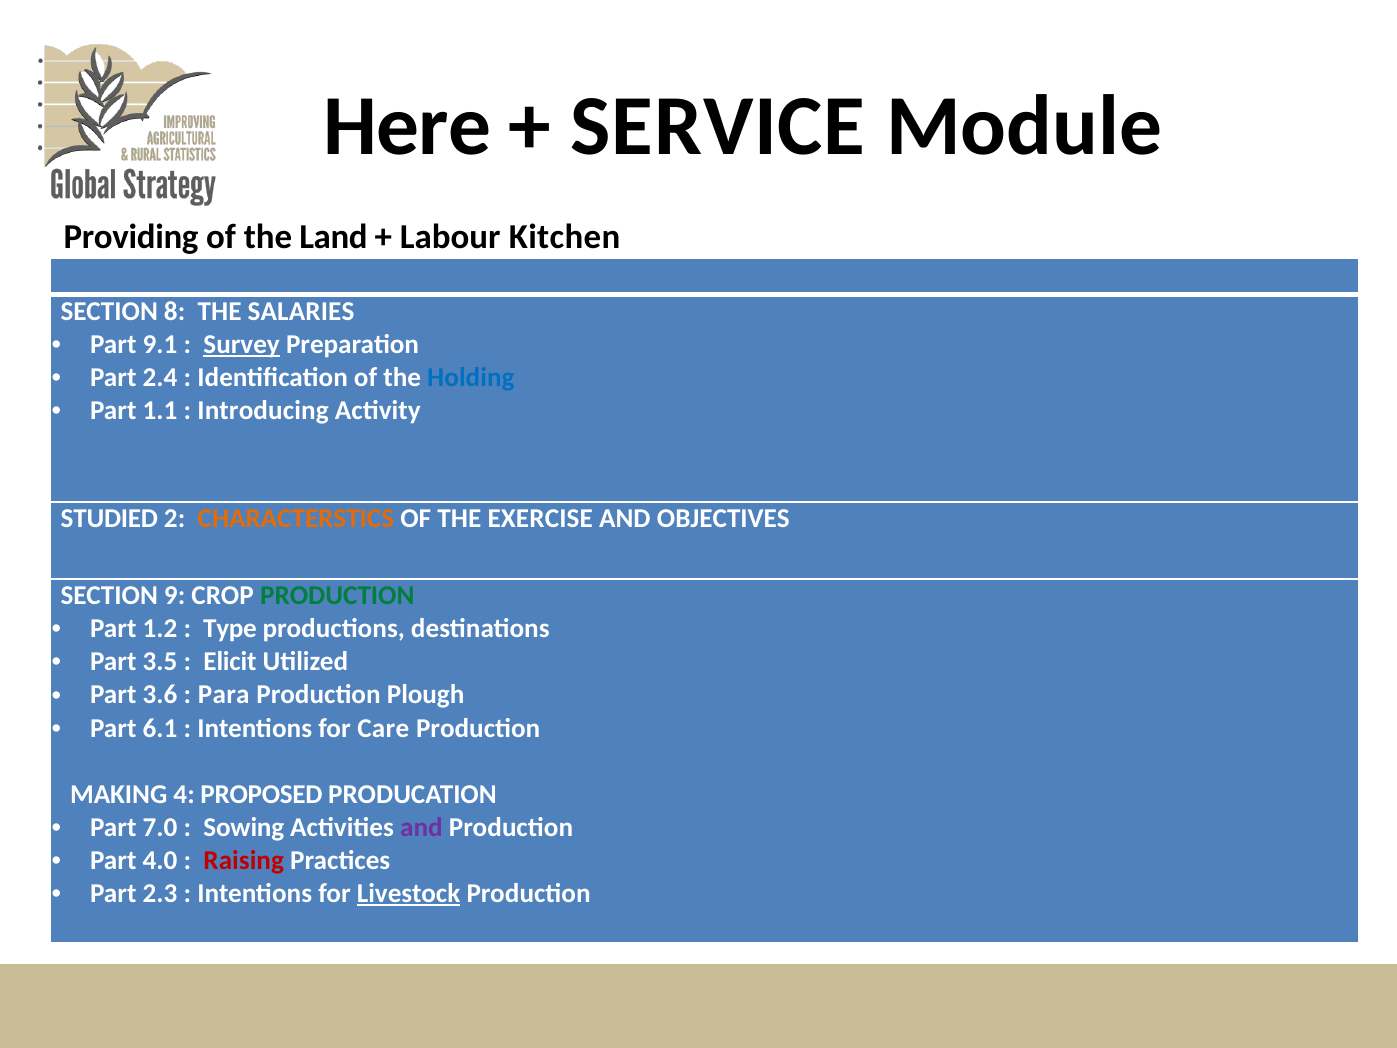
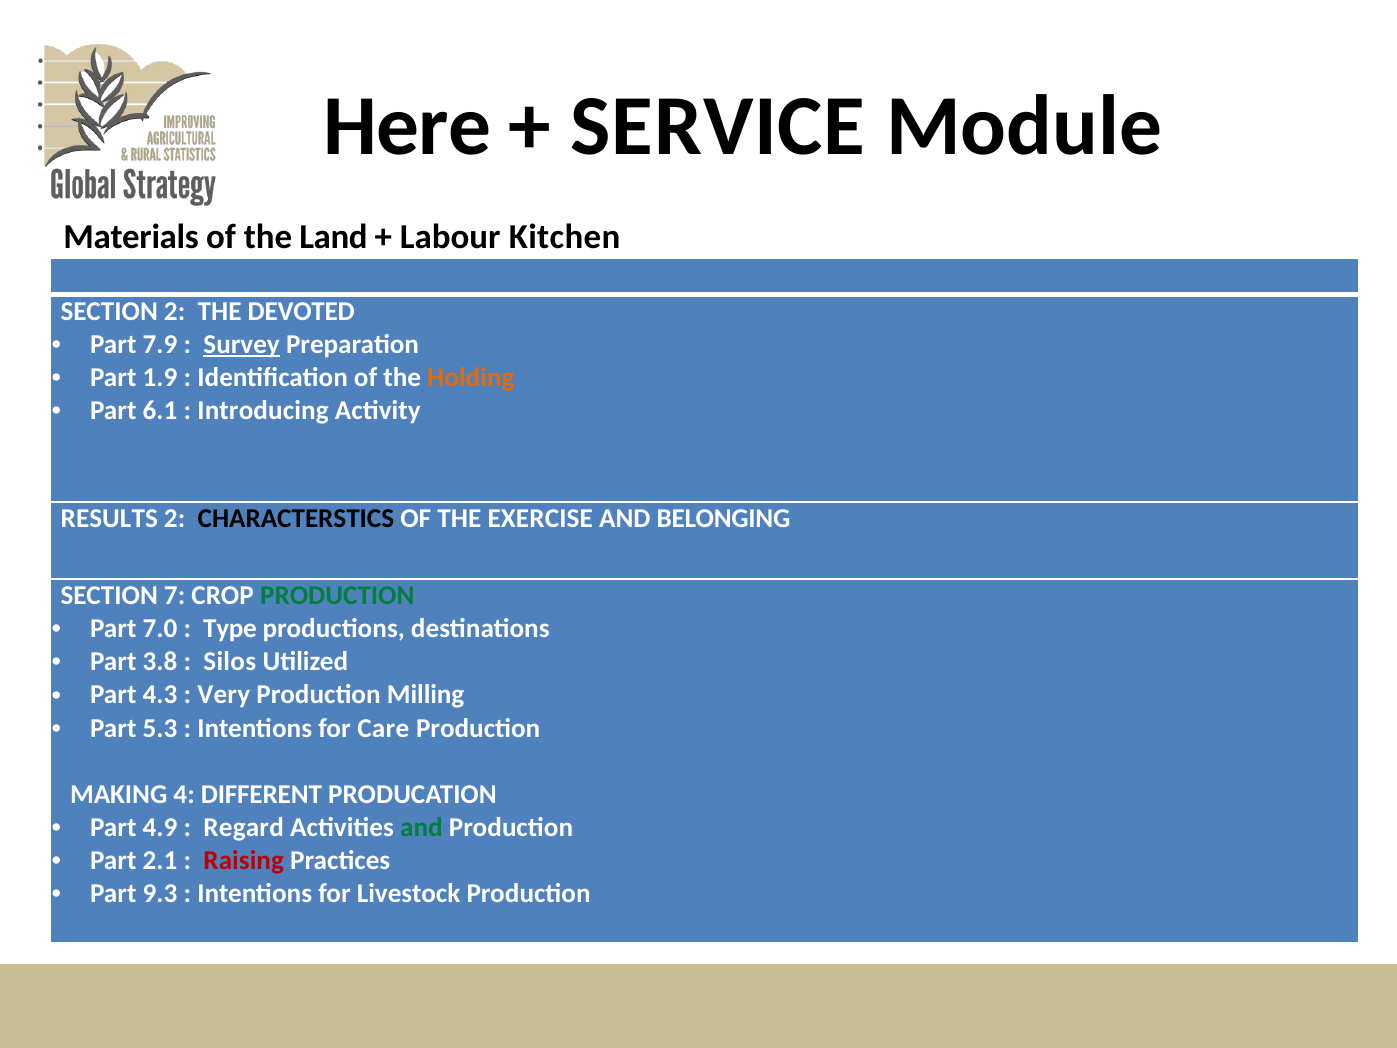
Providing: Providing -> Materials
SECTION 8: 8 -> 2
SALARIES: SALARIES -> DEVOTED
9.1: 9.1 -> 7.9
2.4: 2.4 -> 1.9
Holding colour: blue -> orange
1.1: 1.1 -> 6.1
STUDIED: STUDIED -> RESULTS
CHARACTERSTICS colour: orange -> black
OBJECTIVES: OBJECTIVES -> BELONGING
9: 9 -> 7
1.2: 1.2 -> 7.0
3.5: 3.5 -> 3.8
Elicit: Elicit -> Silos
3.6: 3.6 -> 4.3
Para: Para -> Very
Plough: Plough -> Milling
6.1: 6.1 -> 5.3
PROPOSED: PROPOSED -> DIFFERENT
7.0: 7.0 -> 4.9
Sowing: Sowing -> Regard
and at (421, 827) colour: purple -> green
4.0: 4.0 -> 2.1
2.3: 2.3 -> 9.3
Livestock underline: present -> none
